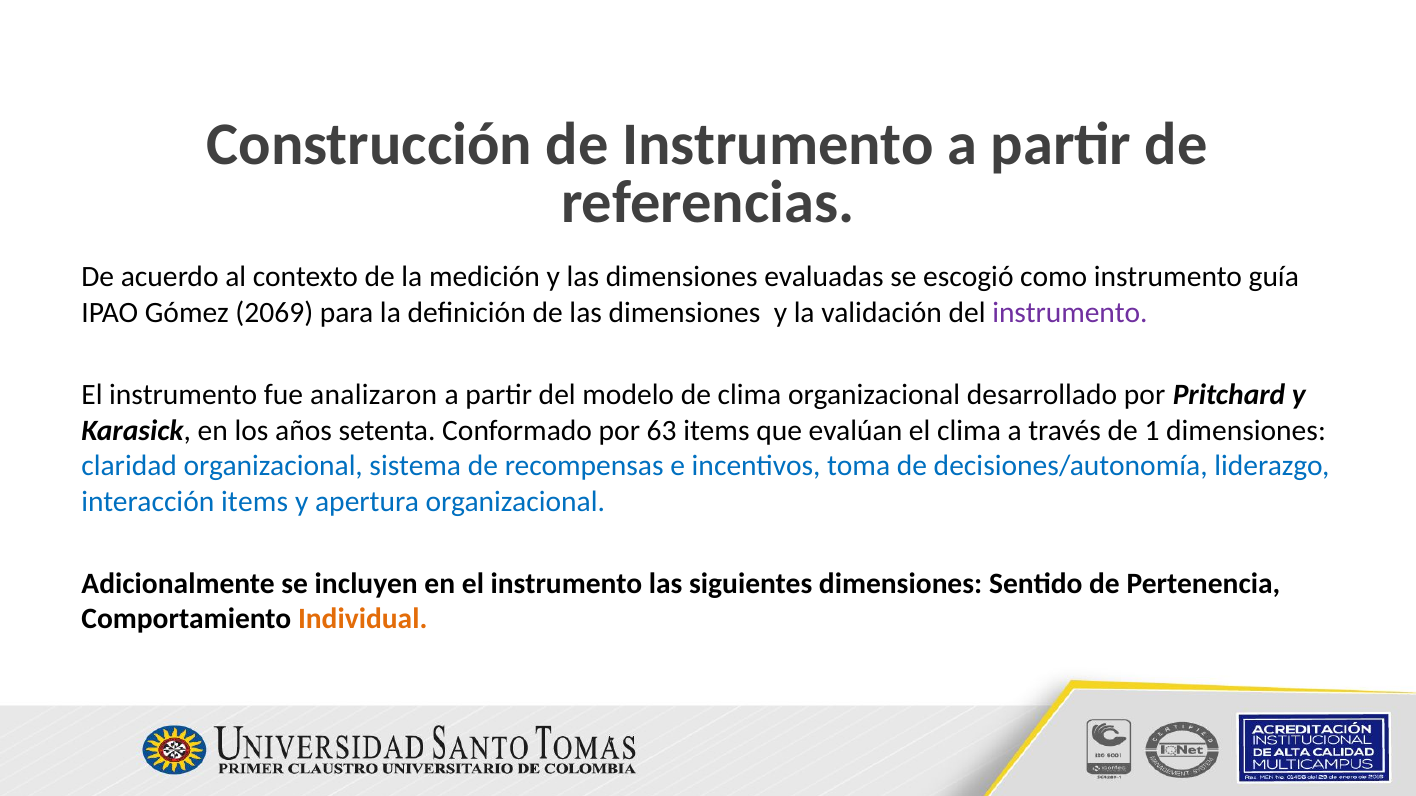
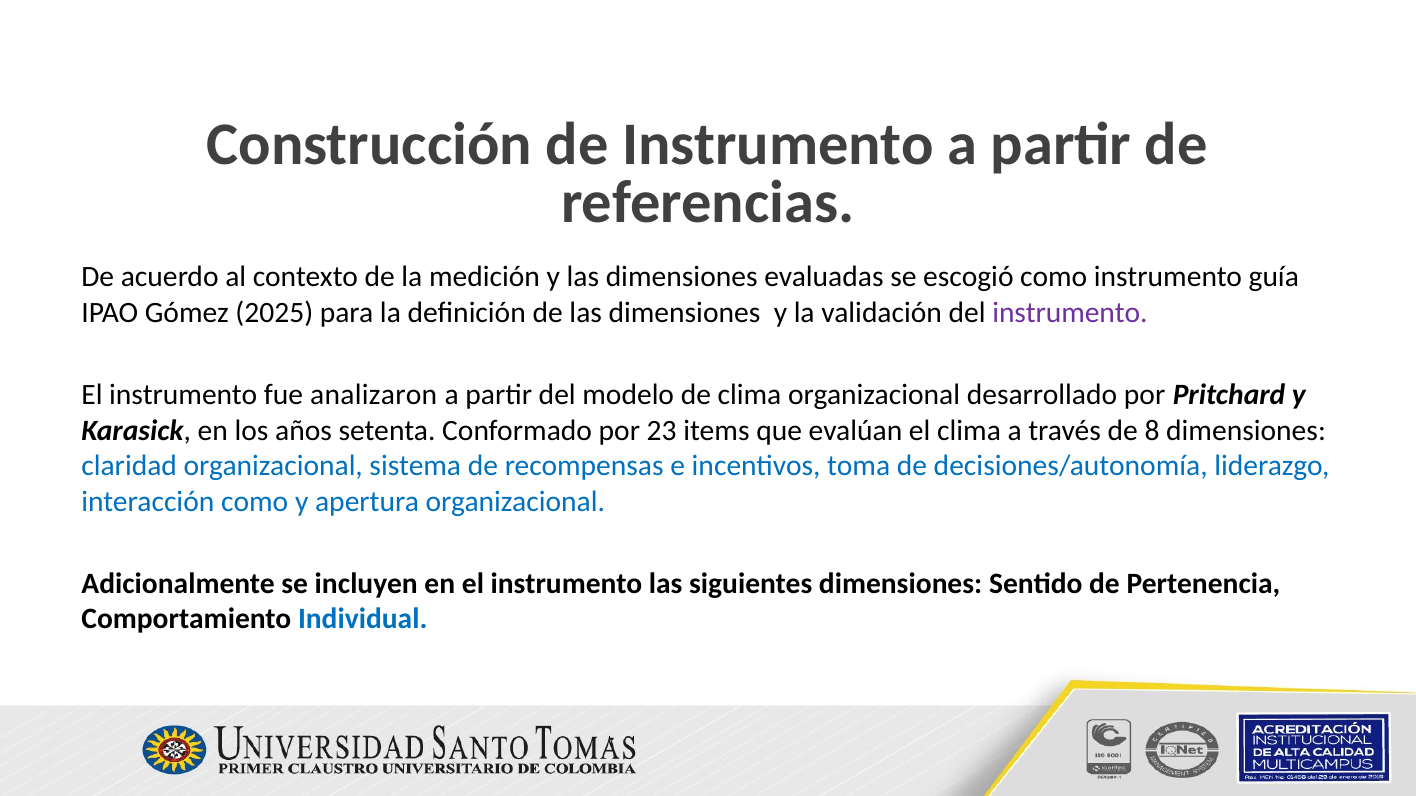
2069: 2069 -> 2025
63: 63 -> 23
1: 1 -> 8
interacción items: items -> como
Individual colour: orange -> blue
